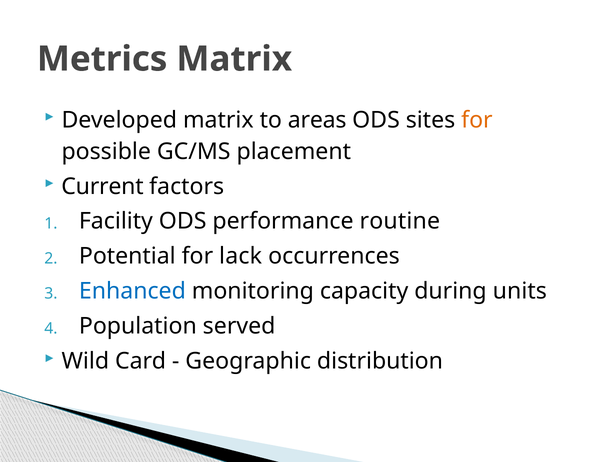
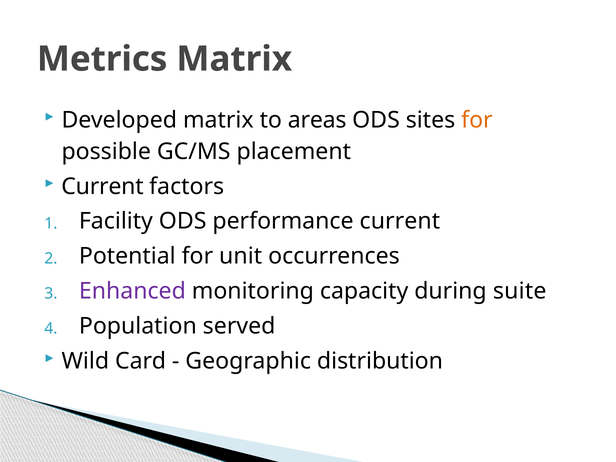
performance routine: routine -> current
lack: lack -> unit
Enhanced colour: blue -> purple
units: units -> suite
